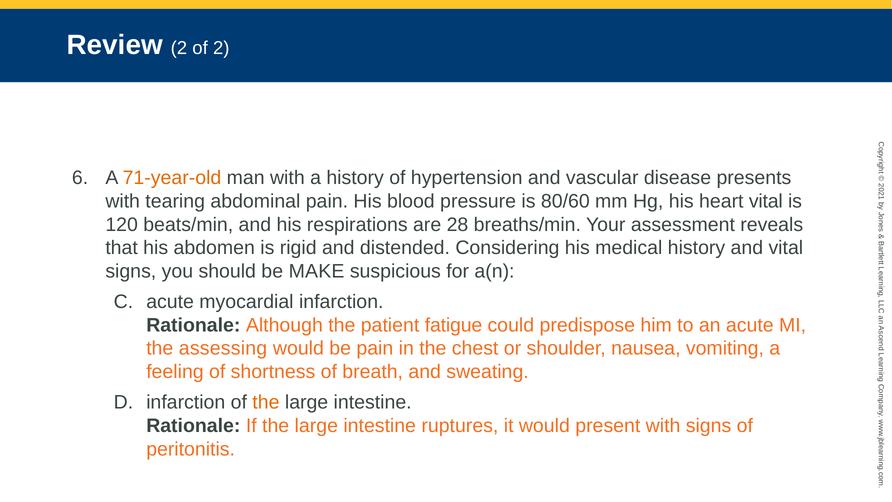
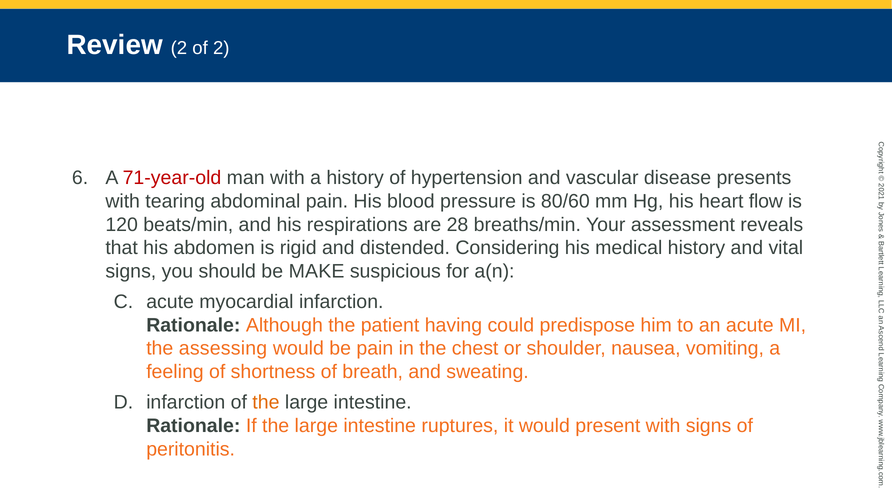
71-year-old colour: orange -> red
heart vital: vital -> flow
fatigue: fatigue -> having
